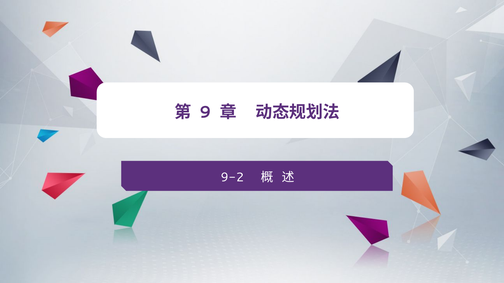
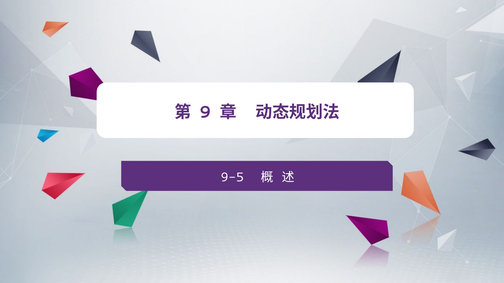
9-2: 9-2 -> 9-5
